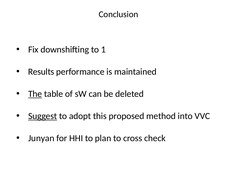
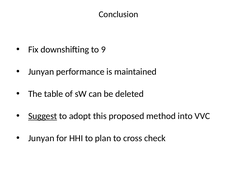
1: 1 -> 9
Results at (41, 72): Results -> Junyan
The underline: present -> none
